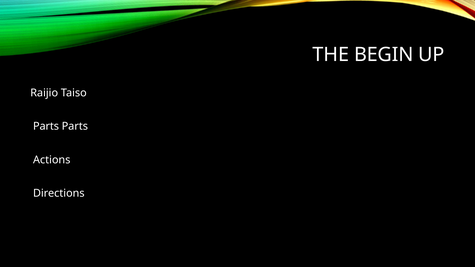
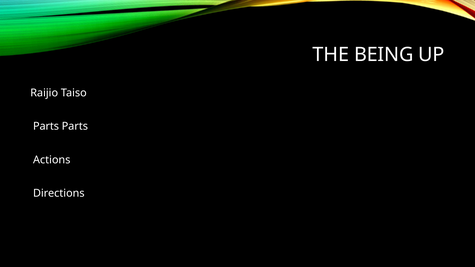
BEGIN: BEGIN -> BEING
